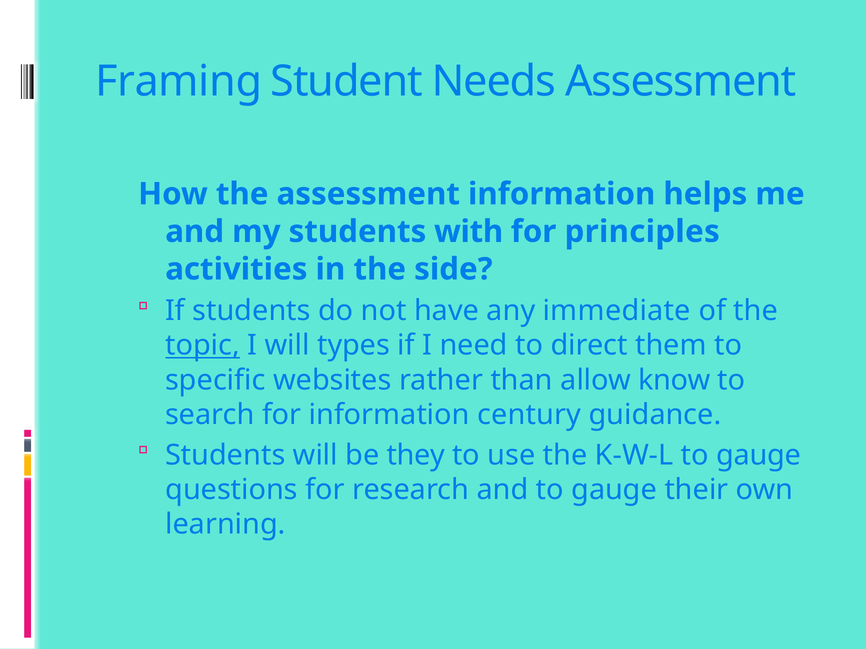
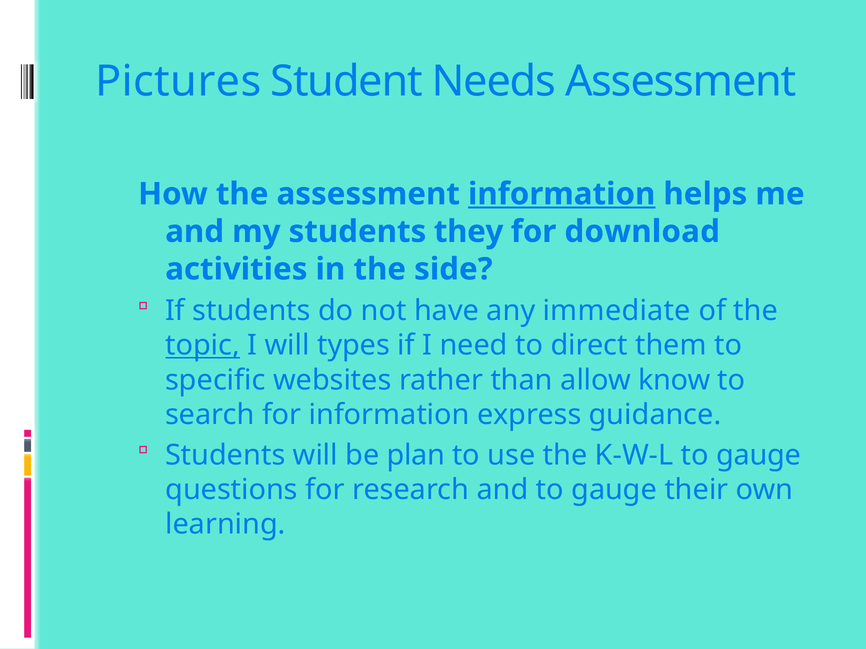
Framing: Framing -> Pictures
information at (562, 194) underline: none -> present
with: with -> they
principles: principles -> download
century: century -> express
they: they -> plan
